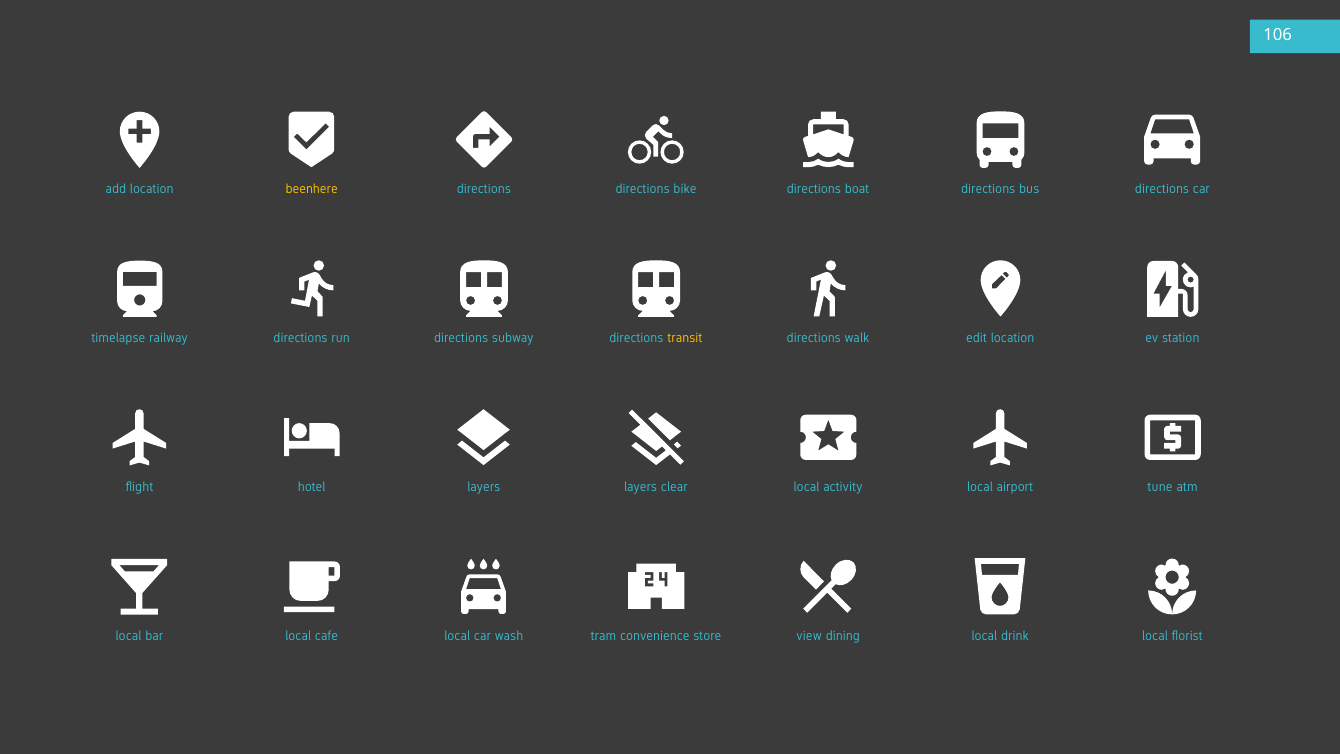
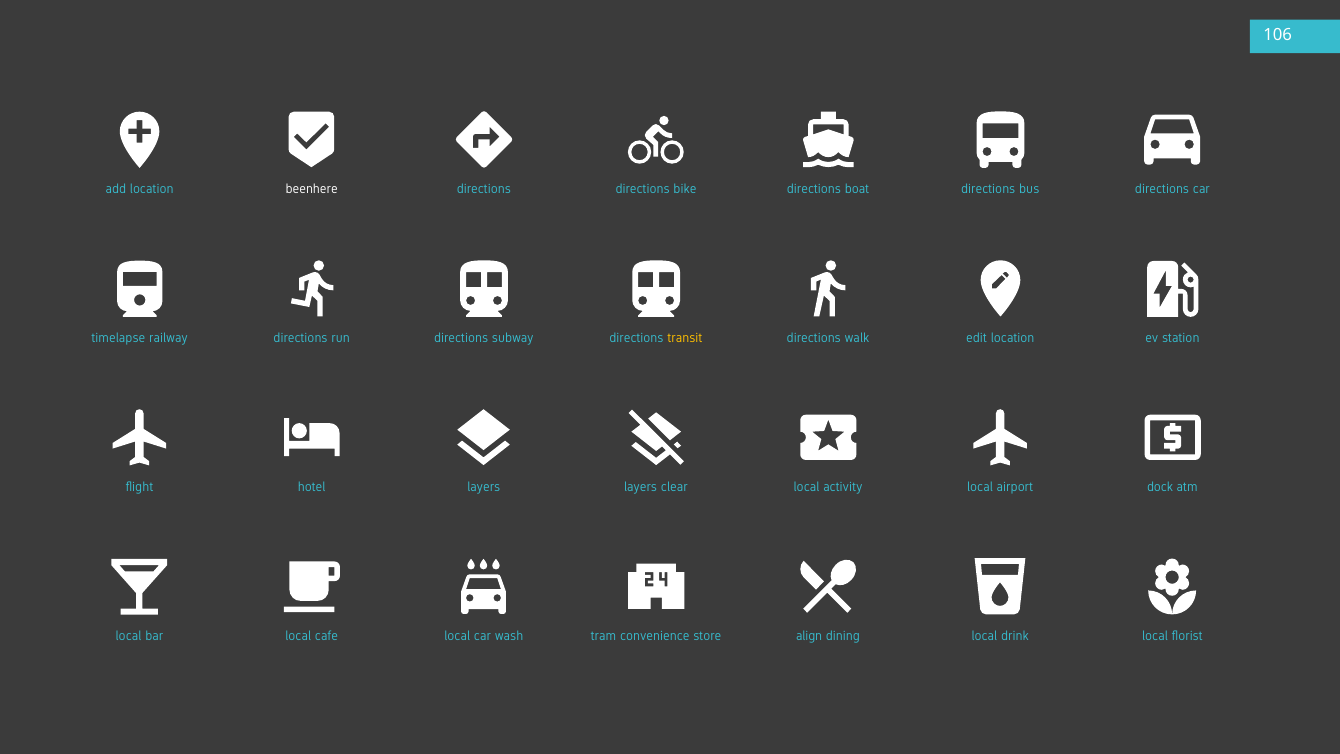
beenhere colour: yellow -> white
tune: tune -> dock
view: view -> align
